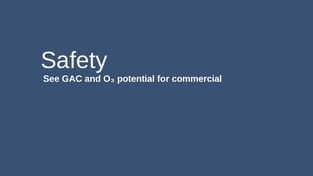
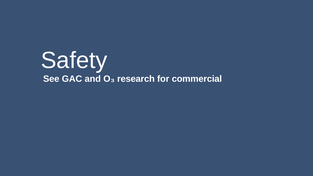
potential: potential -> research
